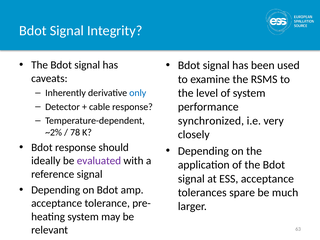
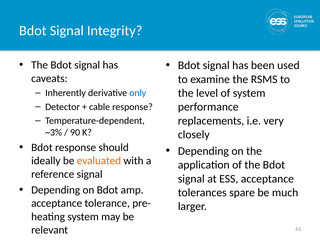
synchronized: synchronized -> replacements
~2%: ~2% -> ~3%
78: 78 -> 90
evaluated colour: purple -> orange
